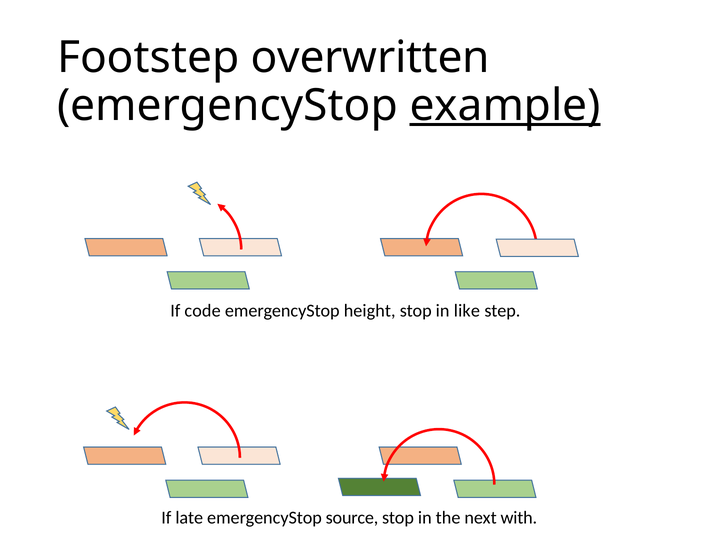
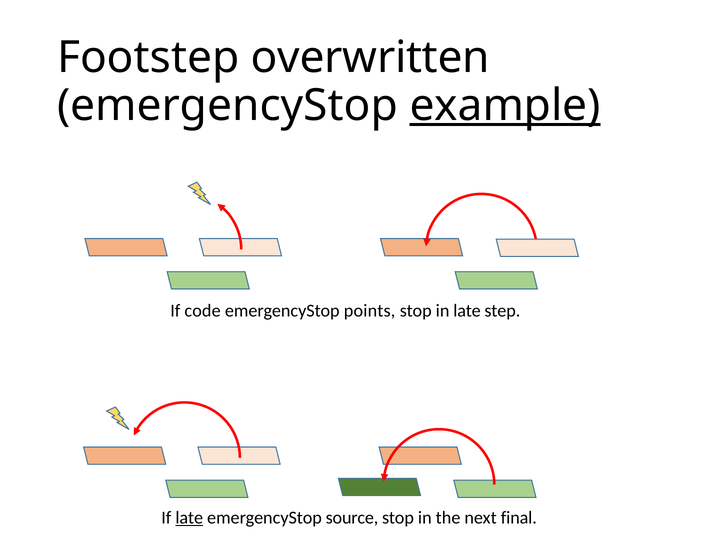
height: height -> points
in like: like -> late
late at (189, 517) underline: none -> present
with: with -> final
